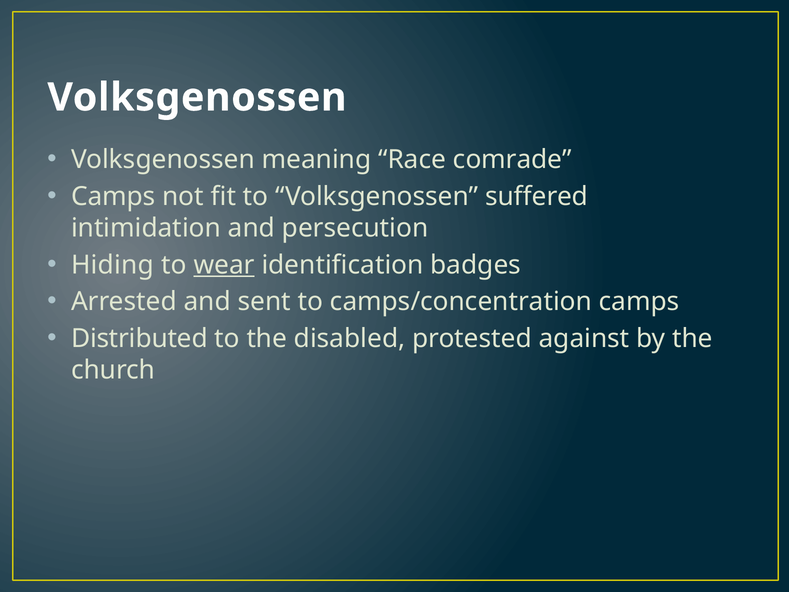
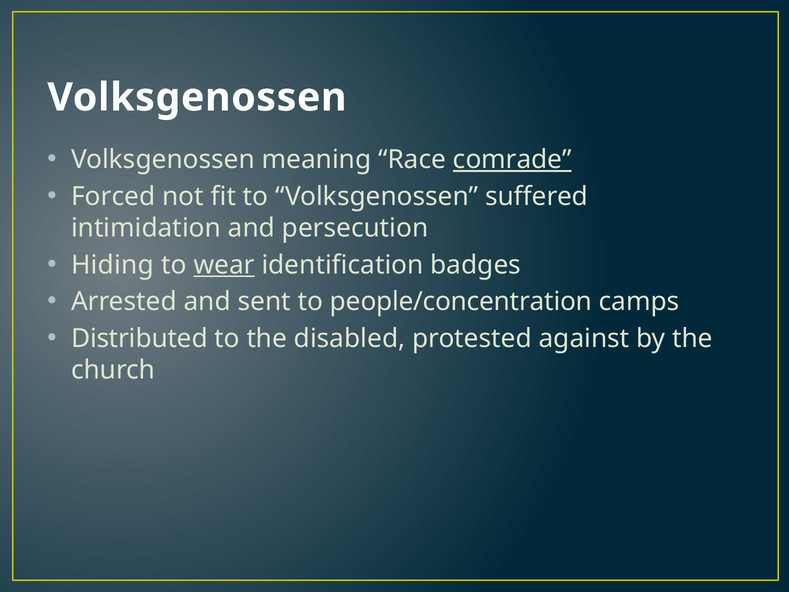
comrade underline: none -> present
Camps at (113, 196): Camps -> Forced
camps/concentration: camps/concentration -> people/concentration
